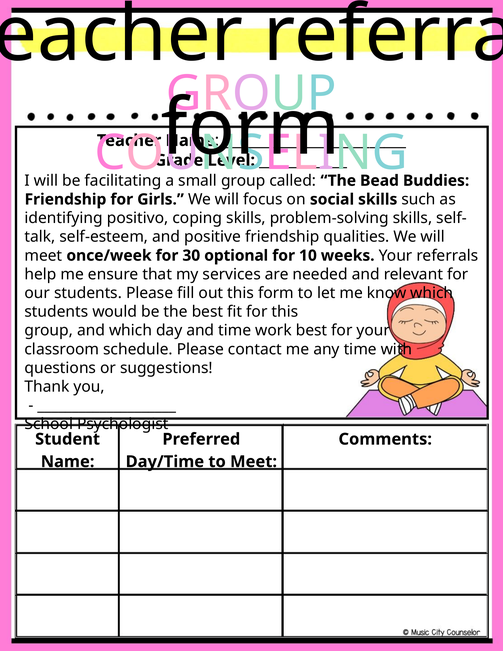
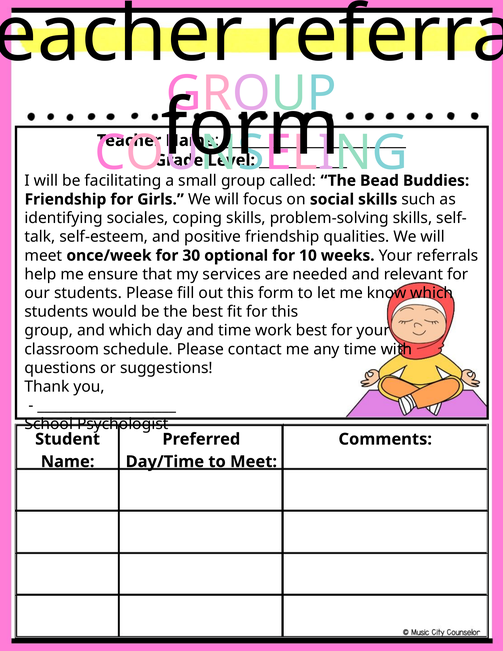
positivo: positivo -> sociales
